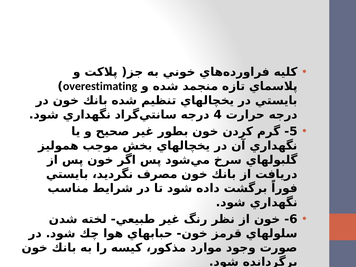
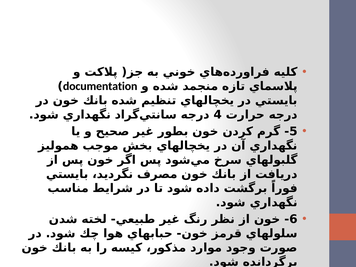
overestimating: overestimating -> documentation
